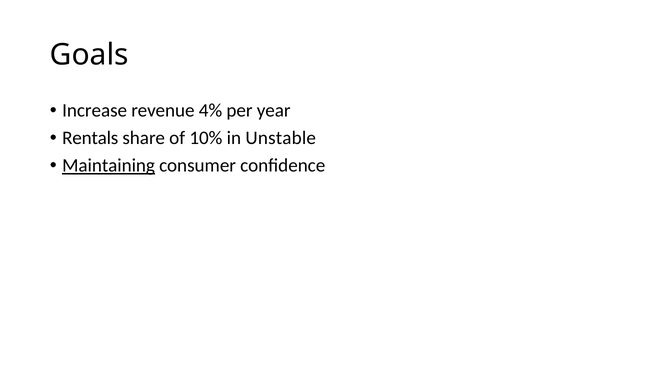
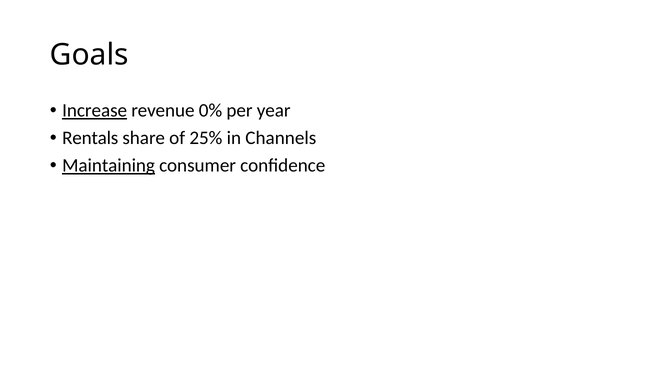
Increase underline: none -> present
4%: 4% -> 0%
10%: 10% -> 25%
Unstable: Unstable -> Channels
